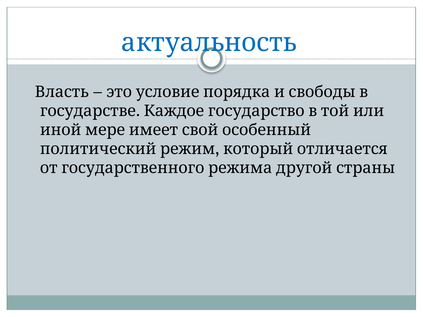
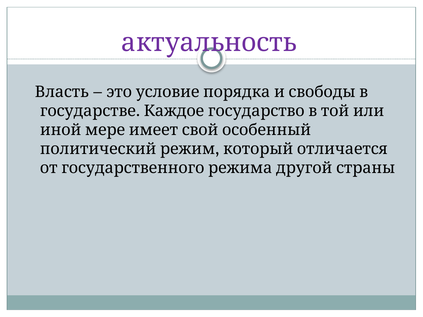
актуальность colour: blue -> purple
